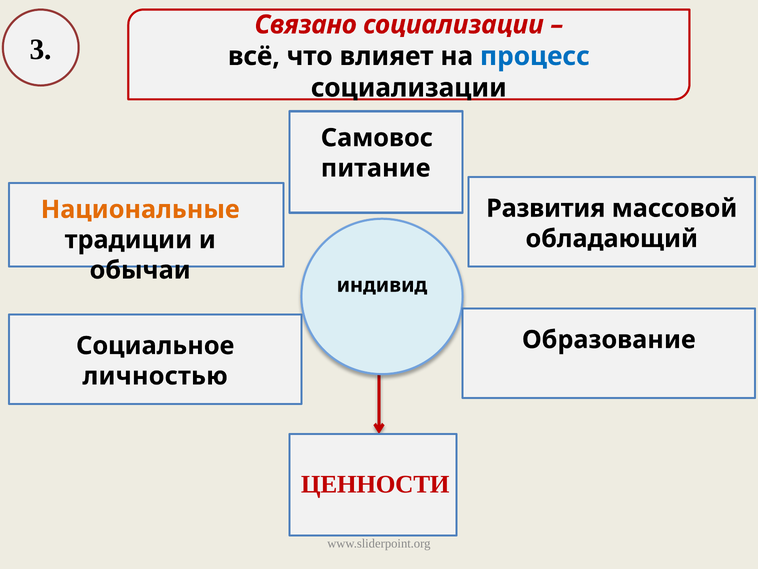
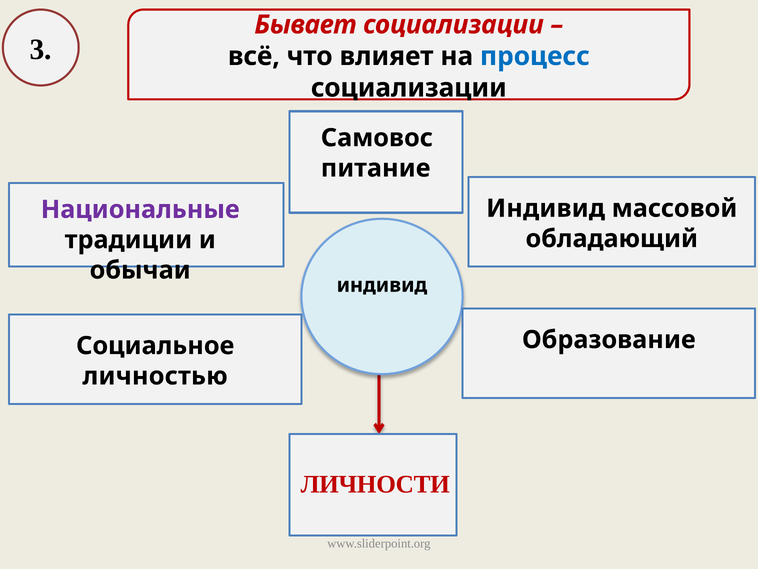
Связано: Связано -> Бывает
Развития at (546, 208): Развития -> Индивид
Национальные colour: orange -> purple
ЦЕННОСТИ: ЦЕННОСТИ -> ЛИЧНОСТИ
